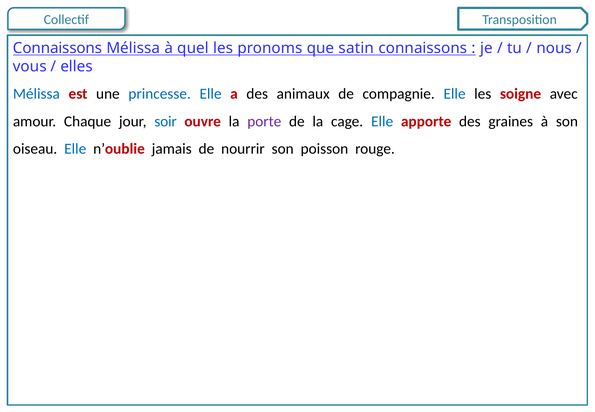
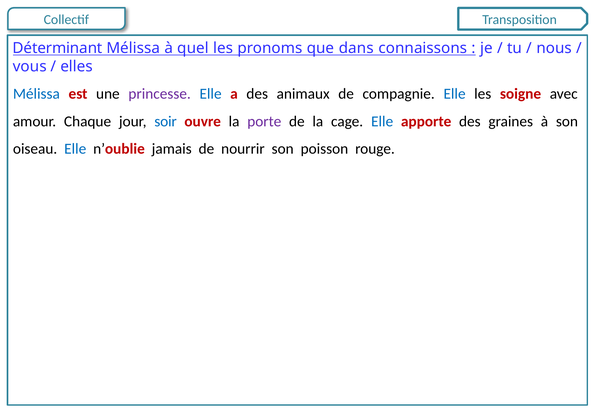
Connaissons at (58, 48): Connaissons -> Déterminant
satin: satin -> dans
princesse colour: blue -> purple
